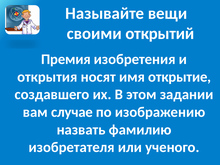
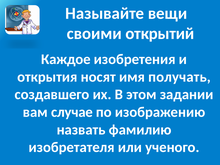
Премия: Премия -> Каждое
открытие: открытие -> получать
